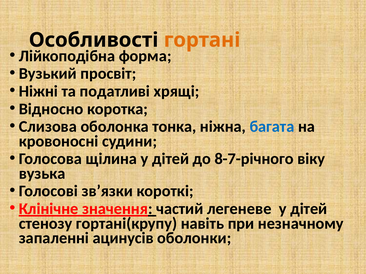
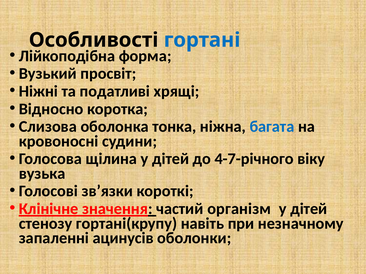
гортані colour: orange -> blue
8-7-річного: 8-7-річного -> 4-7-річного
легеневе: легеневе -> організм
